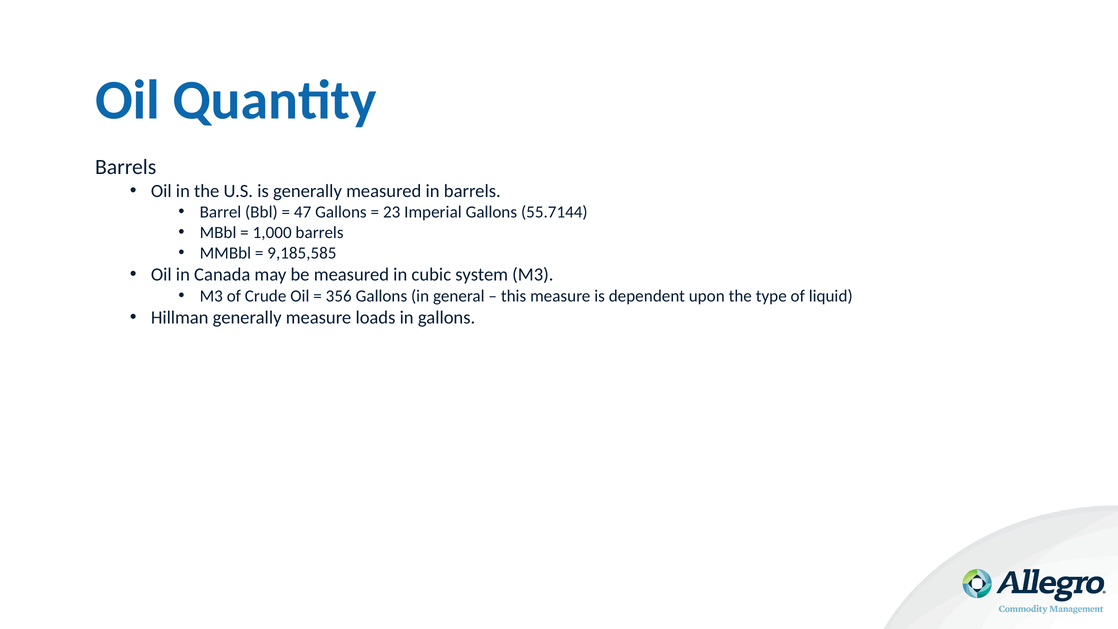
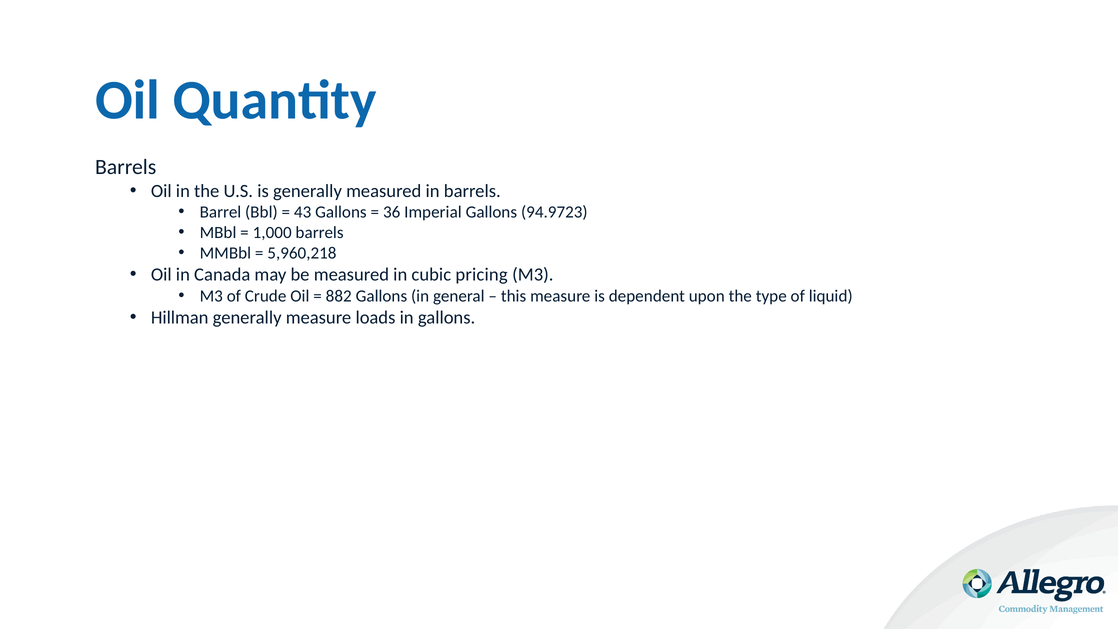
47: 47 -> 43
23: 23 -> 36
55.7144: 55.7144 -> 94.9723
9,185,585: 9,185,585 -> 5,960,218
system: system -> pricing
356: 356 -> 882
